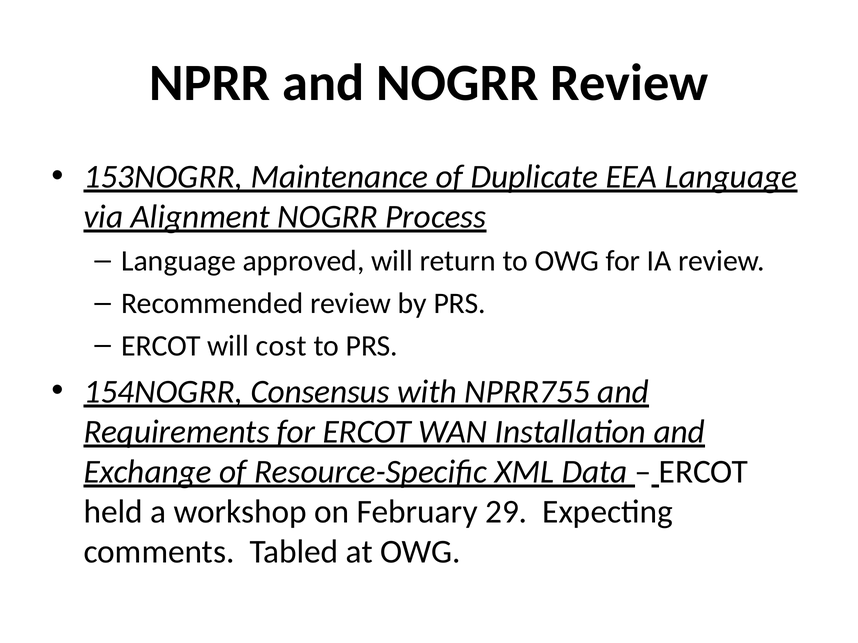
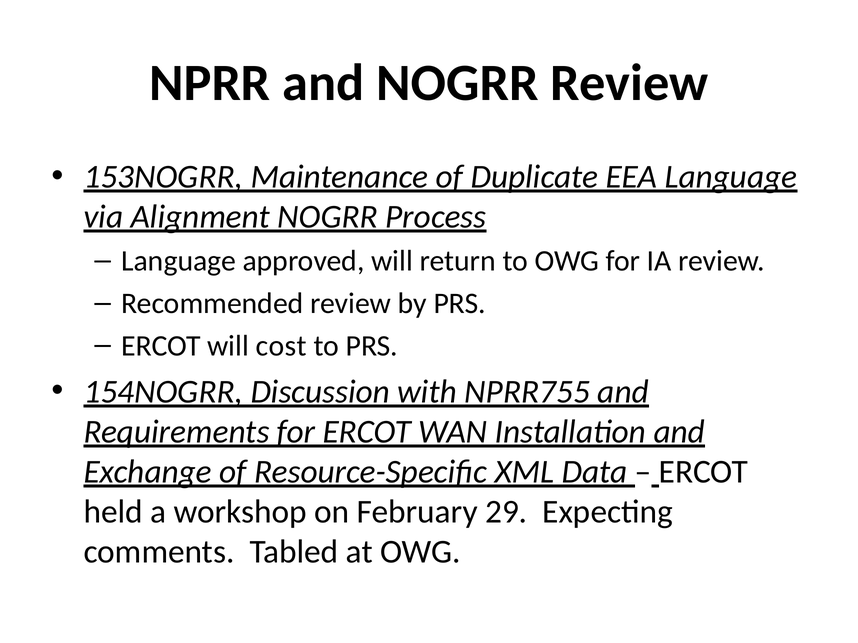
Consensus: Consensus -> Discussion
